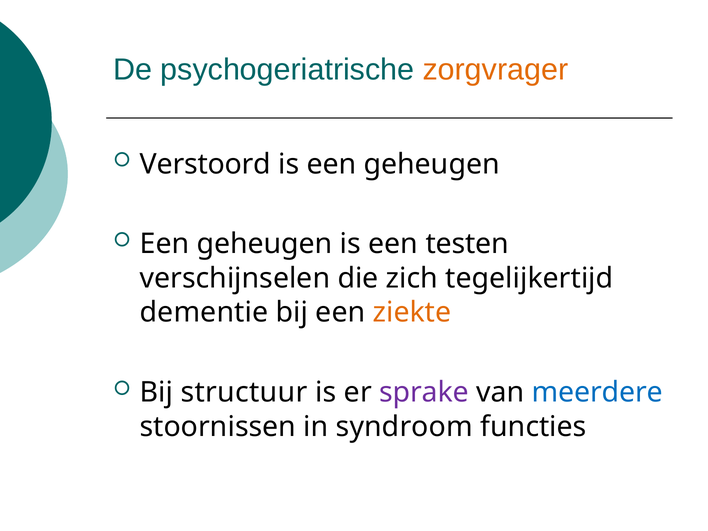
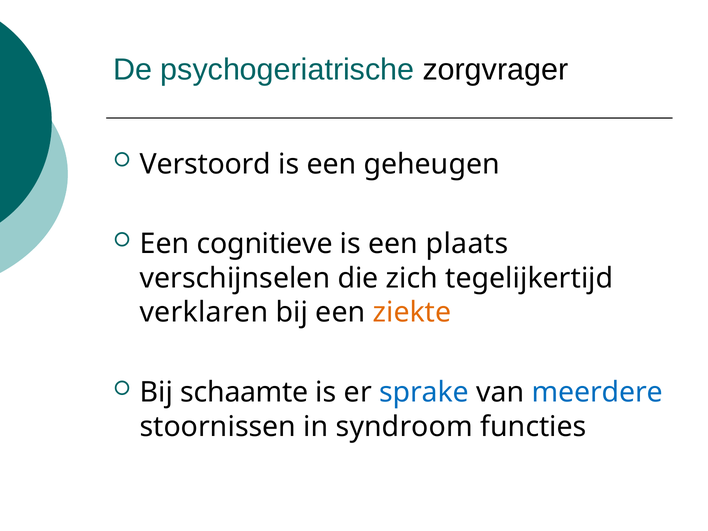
zorgvrager colour: orange -> black
geheugen at (265, 244): geheugen -> cognitieve
testen: testen -> plaats
dementie: dementie -> verklaren
structuur: structuur -> schaamte
sprake colour: purple -> blue
